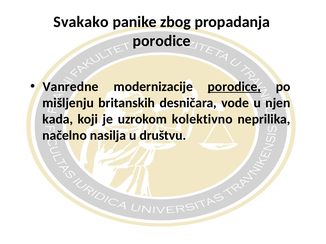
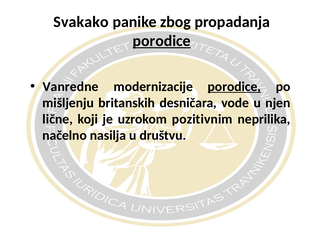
porodice at (162, 41) underline: none -> present
kada: kada -> lične
kolektivno: kolektivno -> pozitivnim
